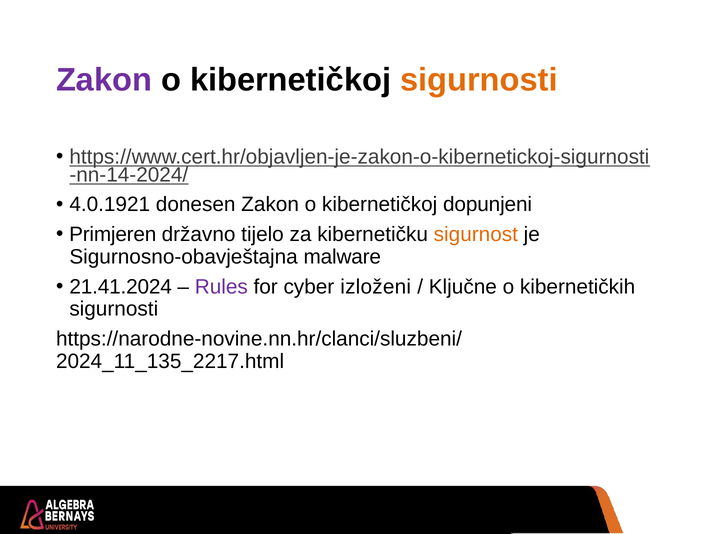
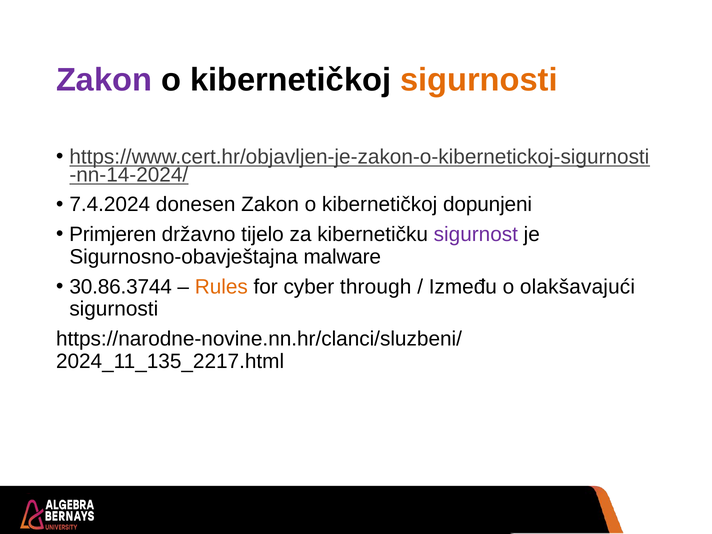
4.0.1921: 4.0.1921 -> 7.4.2024
sigurnost colour: orange -> purple
21.41.2024: 21.41.2024 -> 30.86.3744
Rules colour: purple -> orange
izloženi: izloženi -> through
Ključne: Ključne -> Između
kibernetičkih: kibernetičkih -> olakšavajući
